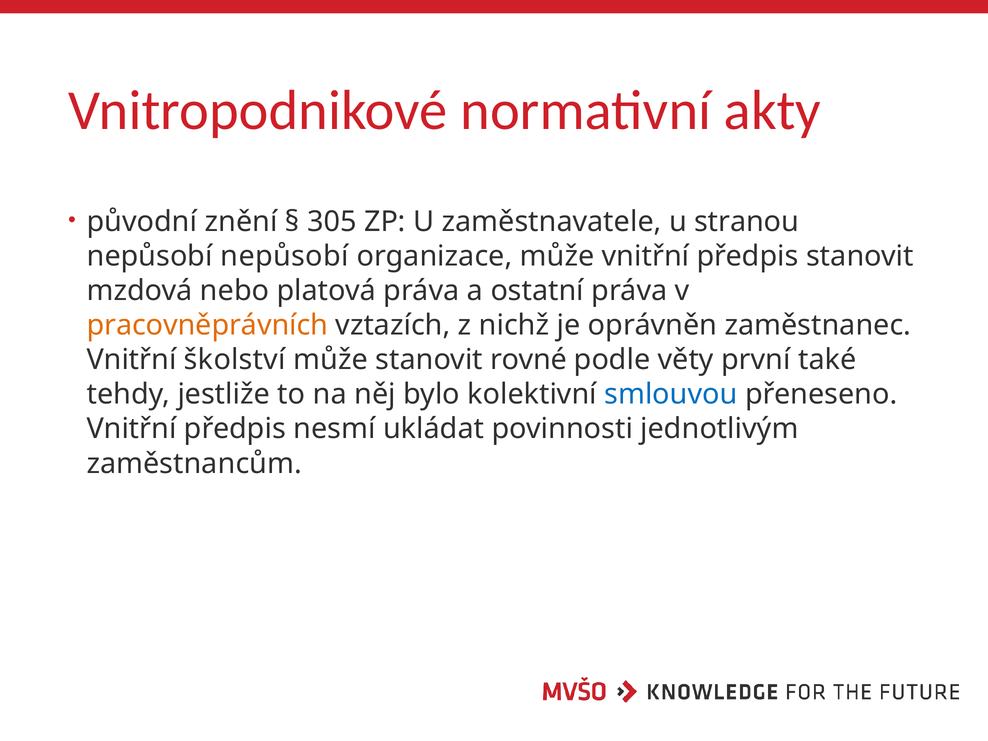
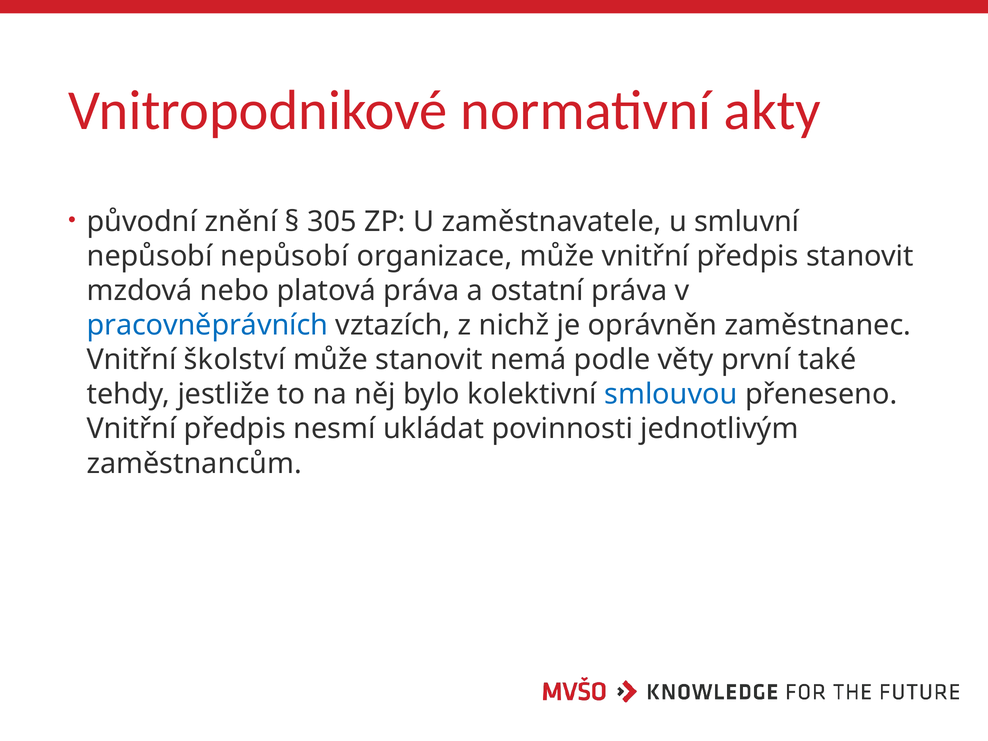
stranou: stranou -> smluvní
pracovněprávních colour: orange -> blue
rovné: rovné -> nemá
